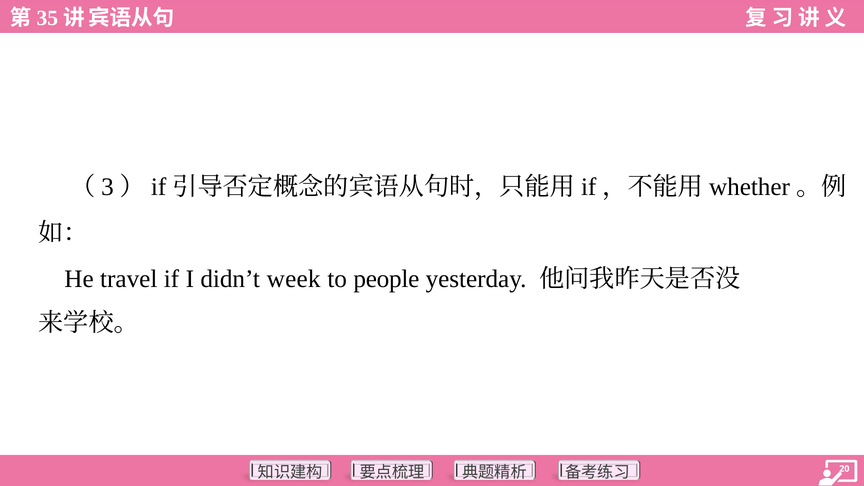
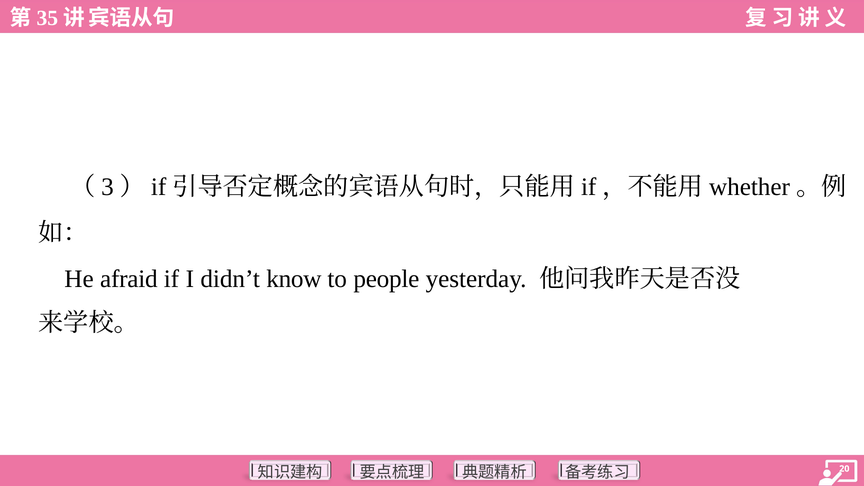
travel: travel -> afraid
week: week -> know
